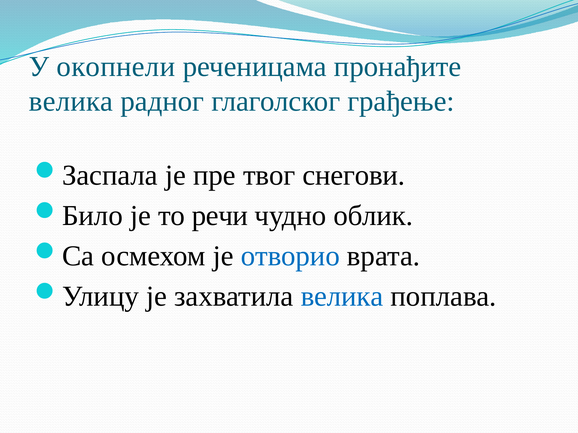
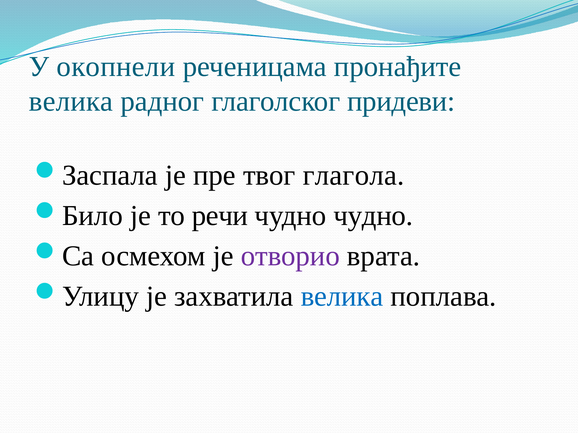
грађење: грађење -> придеви
снегови: снегови -> глагола
чудно облик: облик -> чудно
отворио colour: blue -> purple
